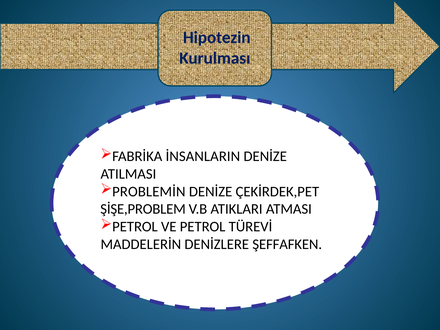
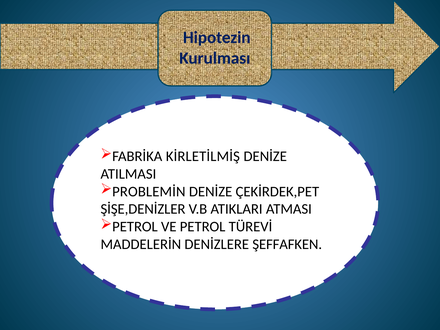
İNSANLARIN: İNSANLARIN -> KİRLETİLMİŞ
ŞİŞE,PROBLEM: ŞİŞE,PROBLEM -> ŞİŞE,DENİZLER
